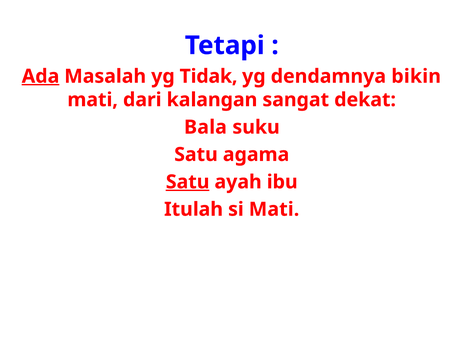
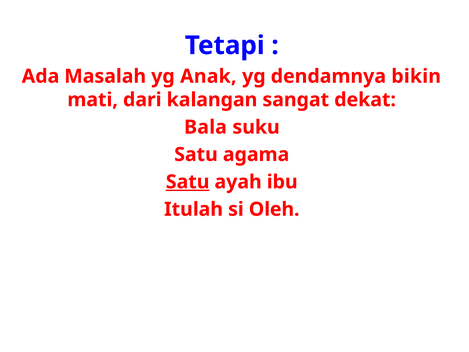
Ada underline: present -> none
Tidak: Tidak -> Anak
si Mati: Mati -> Oleh
